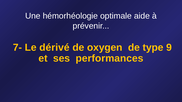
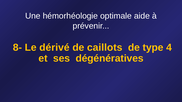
7-: 7- -> 8-
oxygen: oxygen -> caillots
9: 9 -> 4
performances: performances -> dégénératives
